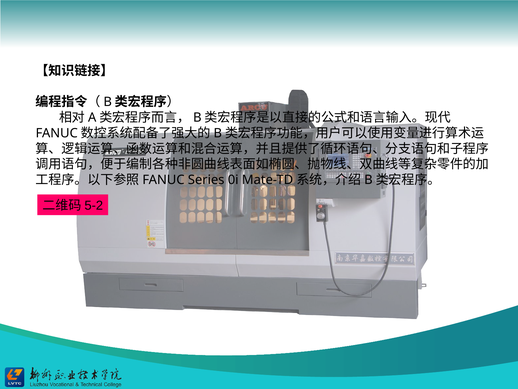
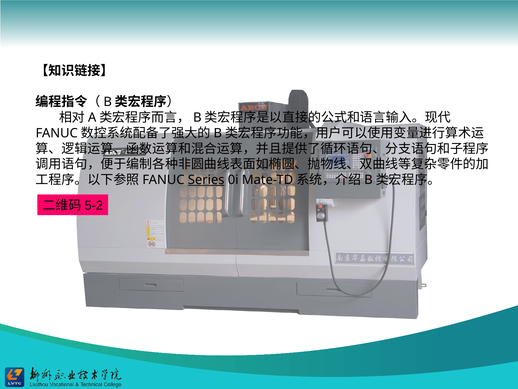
Series underline: none -> present
